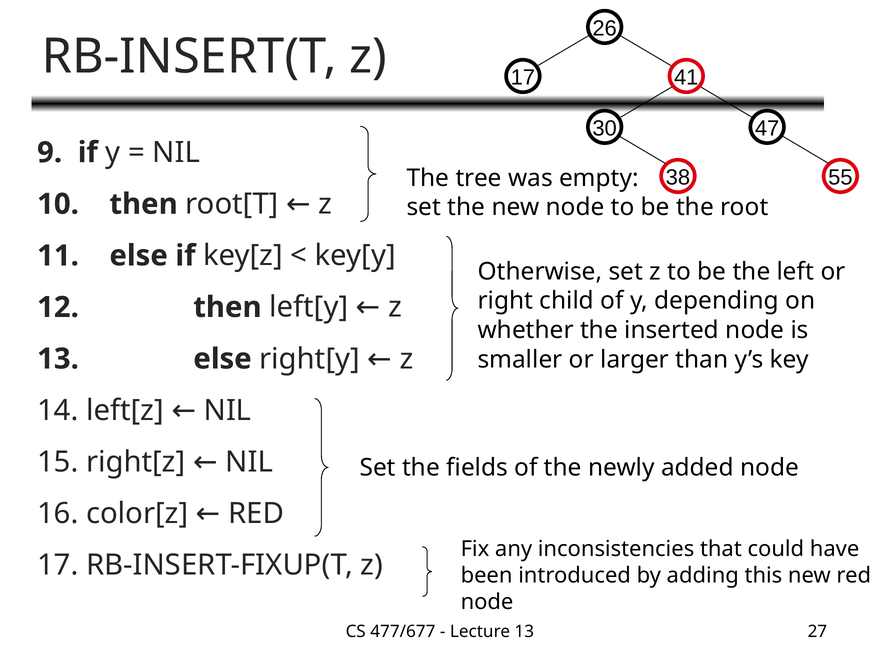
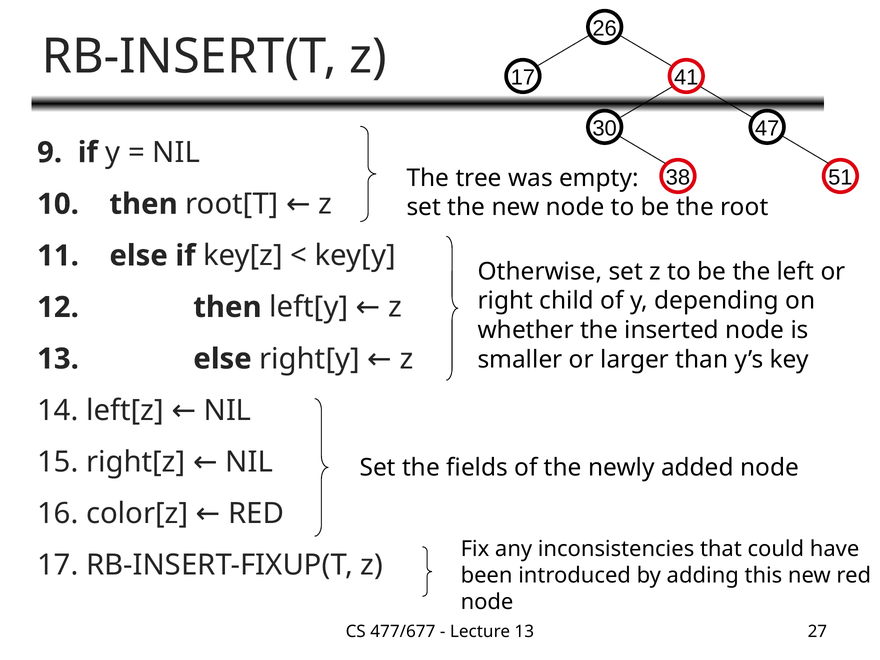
55: 55 -> 51
